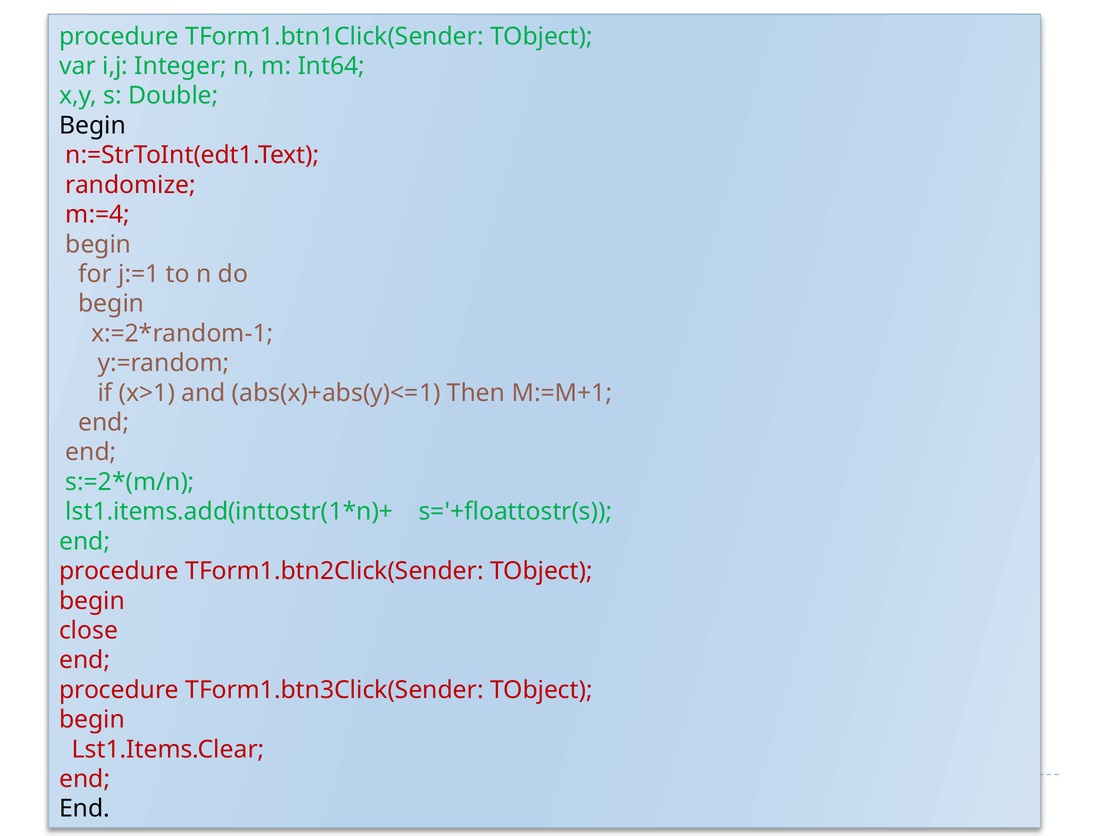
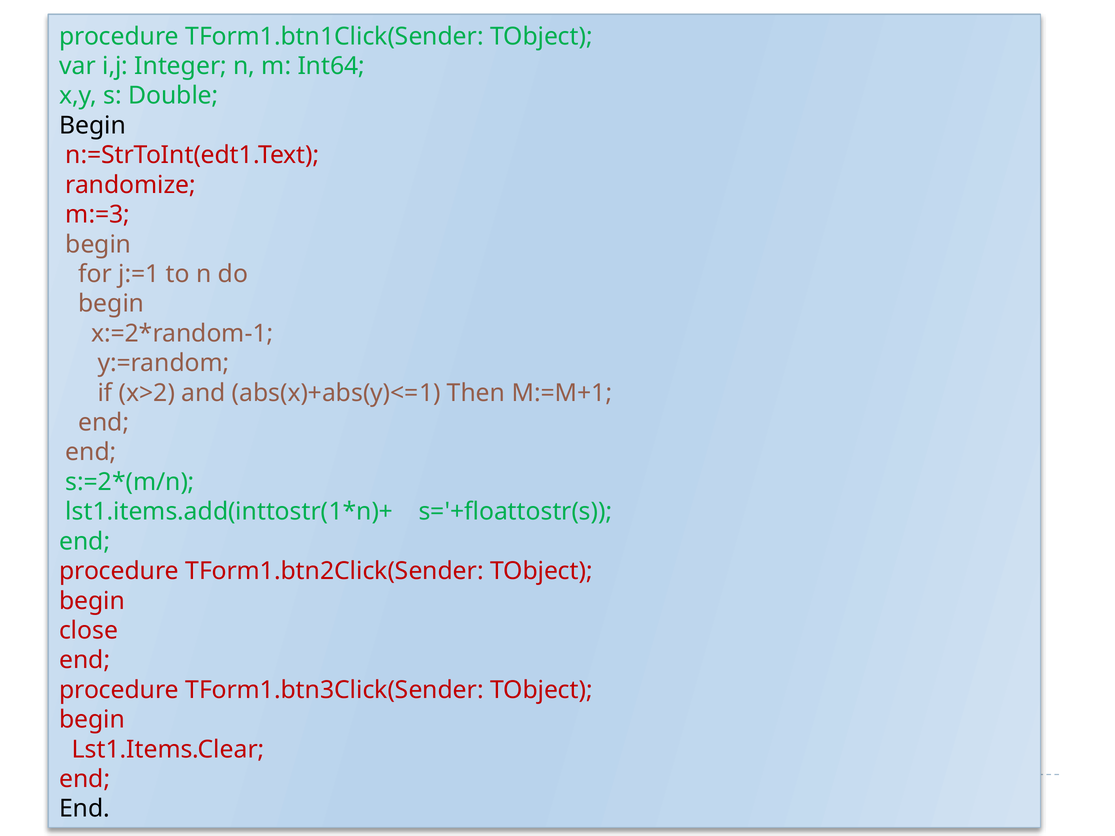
m:=4: m:=4 -> m:=3
x>1: x>1 -> x>2
